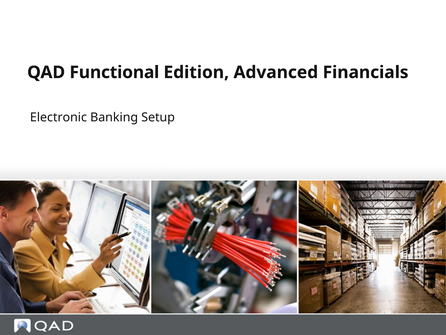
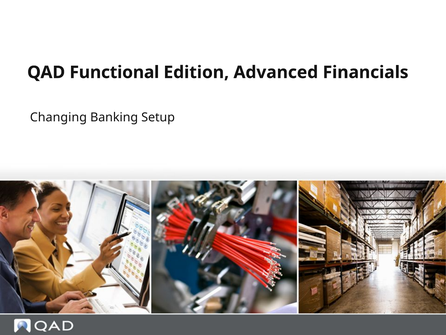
Electronic: Electronic -> Changing
